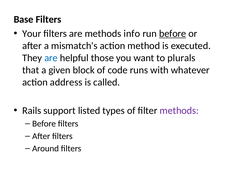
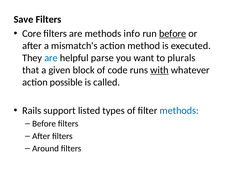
Base: Base -> Save
Your: Your -> Core
those: those -> parse
with underline: none -> present
address: address -> possible
methods at (179, 111) colour: purple -> blue
